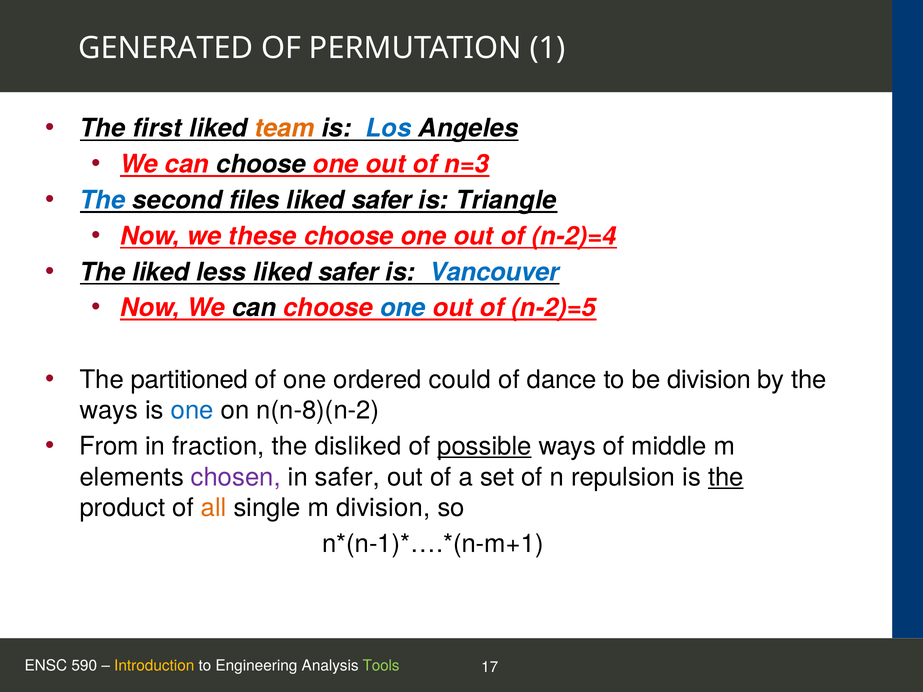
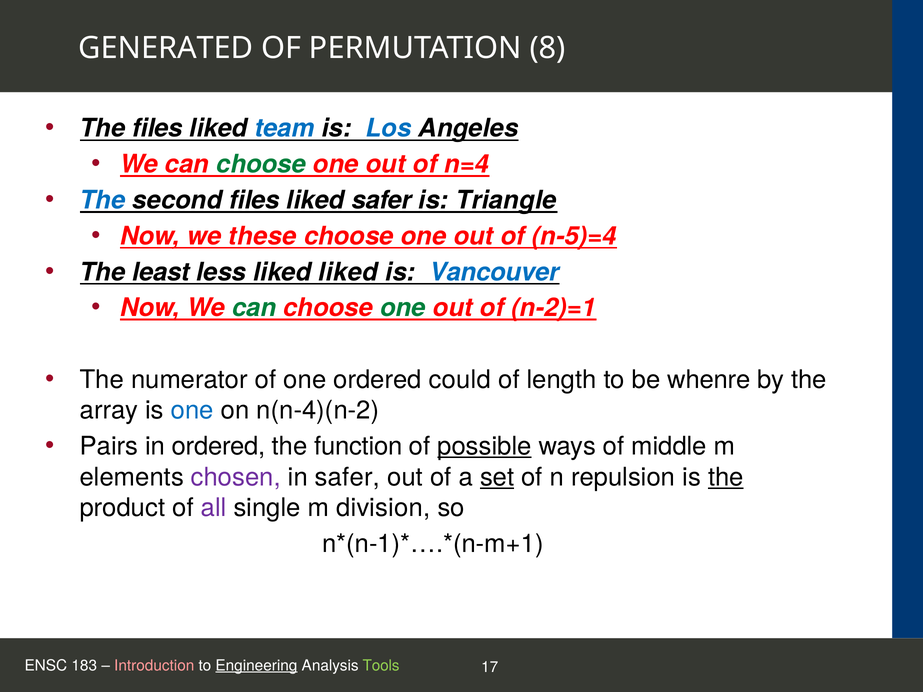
1: 1 -> 8
The first: first -> files
team colour: orange -> blue
choose at (261, 164) colour: black -> green
n=3: n=3 -> n=4
n-2)=4: n-2)=4 -> n-5)=4
The liked: liked -> least
less liked safer: safer -> liked
can at (254, 308) colour: black -> green
one at (403, 308) colour: blue -> green
n-2)=5: n-2)=5 -> n-2)=1
partitioned: partitioned -> numerator
dance: dance -> length
be division: division -> whenre
ways at (109, 411): ways -> array
n(n-8)(n-2: n(n-8)(n-2 -> n(n-4)(n-2
From: From -> Pairs
in fraction: fraction -> ordered
disliked: disliked -> function
set underline: none -> present
all colour: orange -> purple
590: 590 -> 183
Introduction colour: yellow -> pink
Engineering underline: none -> present
